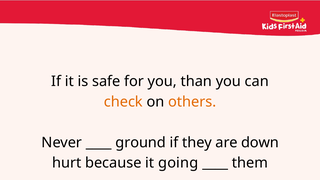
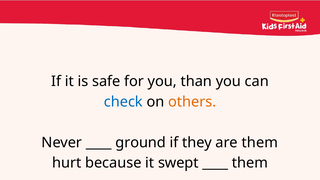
check colour: orange -> blue
are down: down -> them
going: going -> swept
